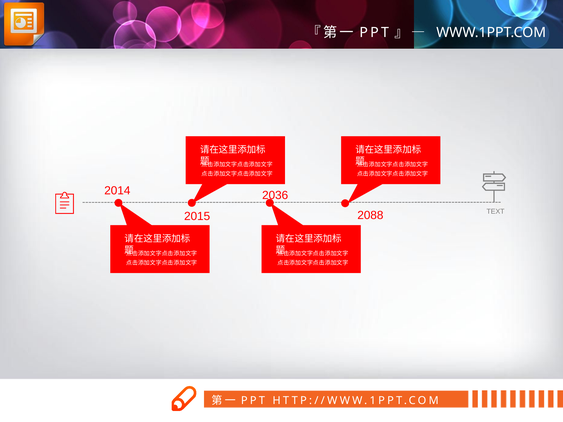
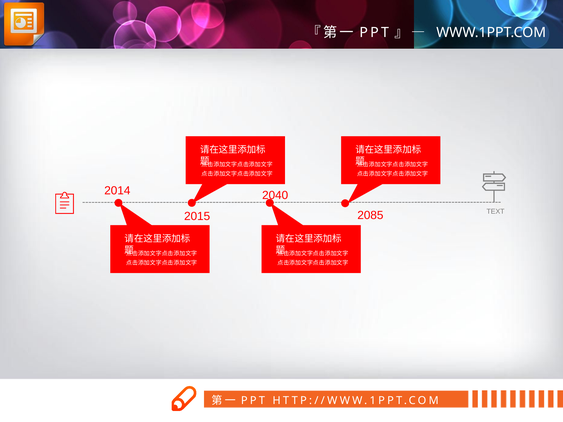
2036: 2036 -> 2040
2088: 2088 -> 2085
